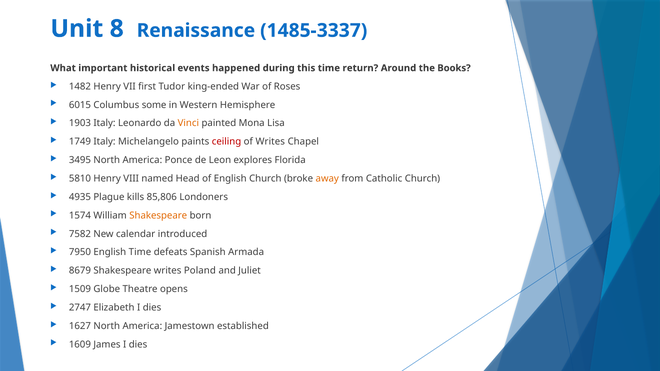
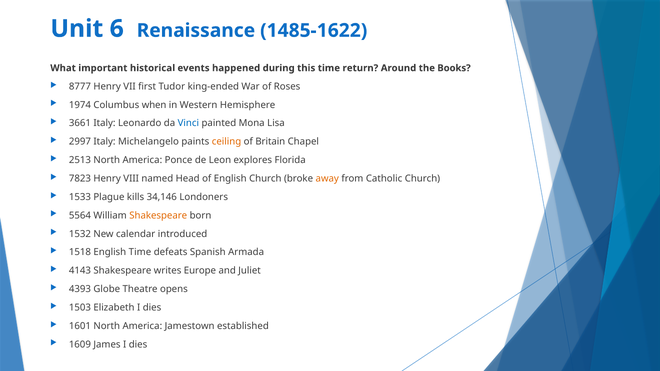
8: 8 -> 6
1485-3337: 1485-3337 -> 1485-1622
1482: 1482 -> 8777
6015: 6015 -> 1974
some: some -> when
1903: 1903 -> 3661
Vinci colour: orange -> blue
1749: 1749 -> 2997
ceiling colour: red -> orange
of Writes: Writes -> Britain
3495: 3495 -> 2513
5810: 5810 -> 7823
4935: 4935 -> 1533
85,806: 85,806 -> 34,146
1574: 1574 -> 5564
7582: 7582 -> 1532
7950: 7950 -> 1518
8679: 8679 -> 4143
Poland: Poland -> Europe
1509: 1509 -> 4393
2747: 2747 -> 1503
1627: 1627 -> 1601
